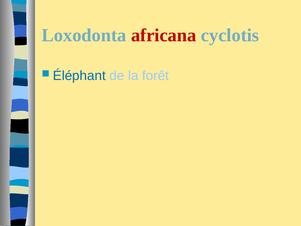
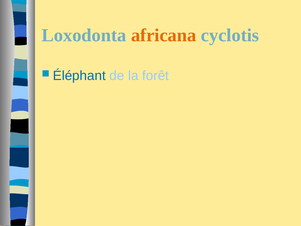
africana colour: red -> orange
